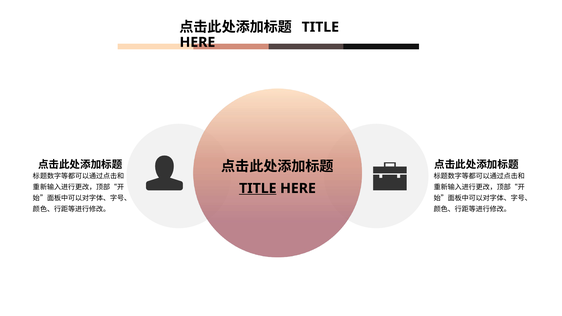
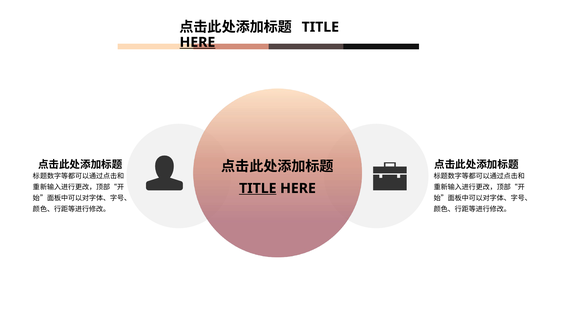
HERE at (197, 42) underline: none -> present
